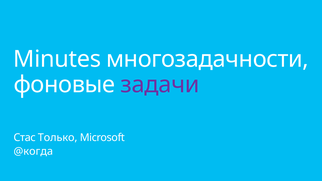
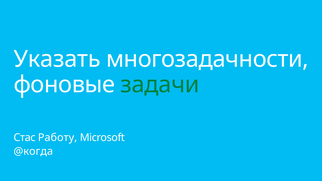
Minutes: Minutes -> Указать
задачи colour: purple -> green
Только: Только -> Работу
